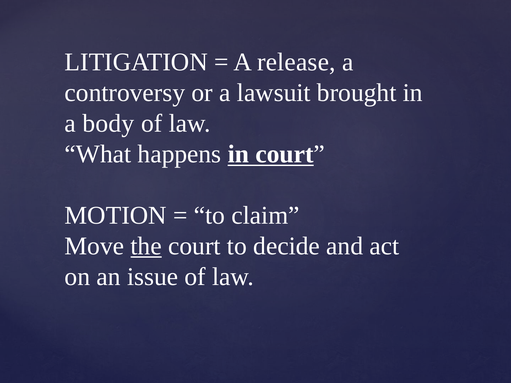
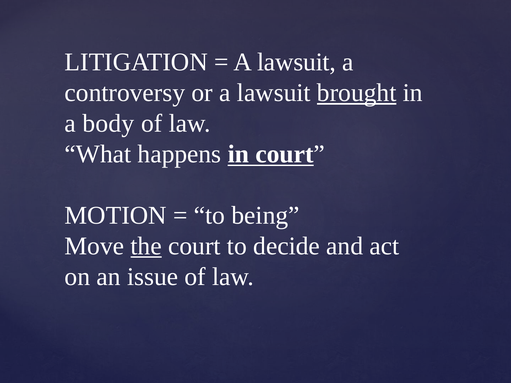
release at (296, 62): release -> lawsuit
brought underline: none -> present
claim: claim -> being
